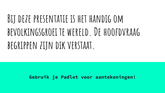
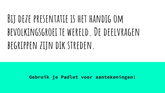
hoofdvraag: hoofdvraag -> deelvragen
verstaat: verstaat -> streden
